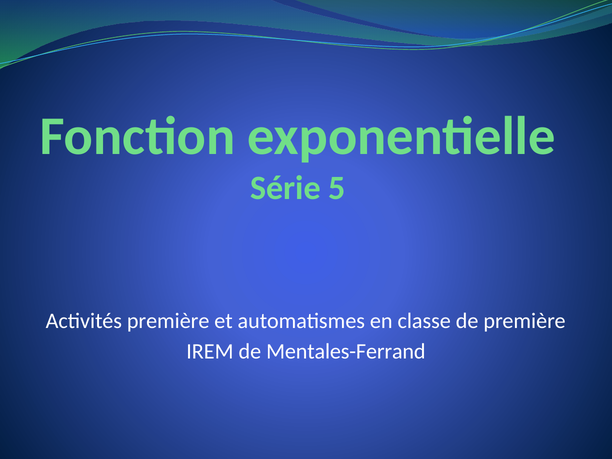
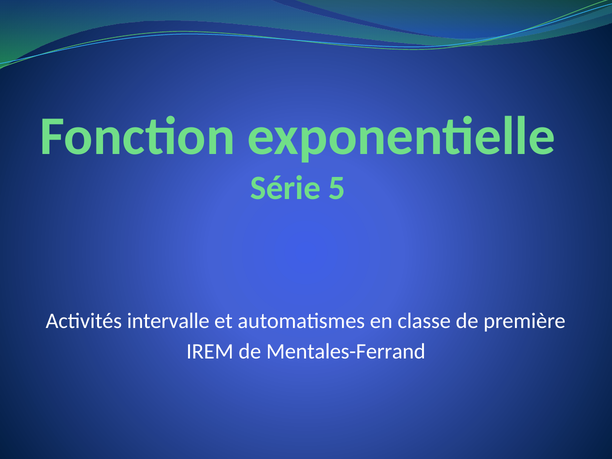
Activités première: première -> intervalle
